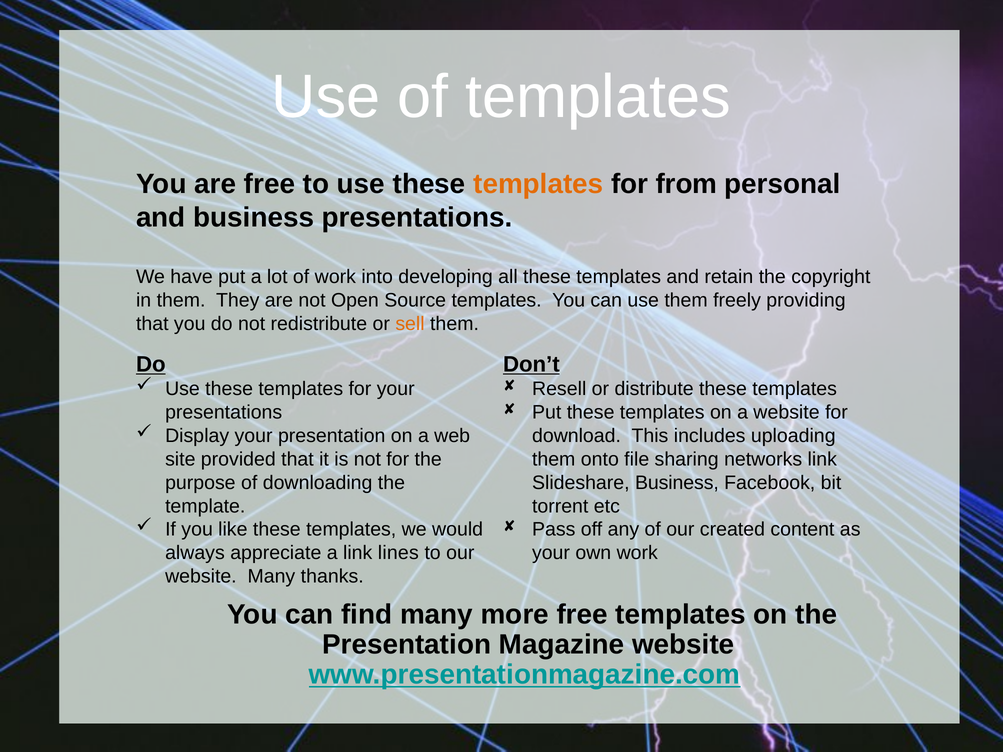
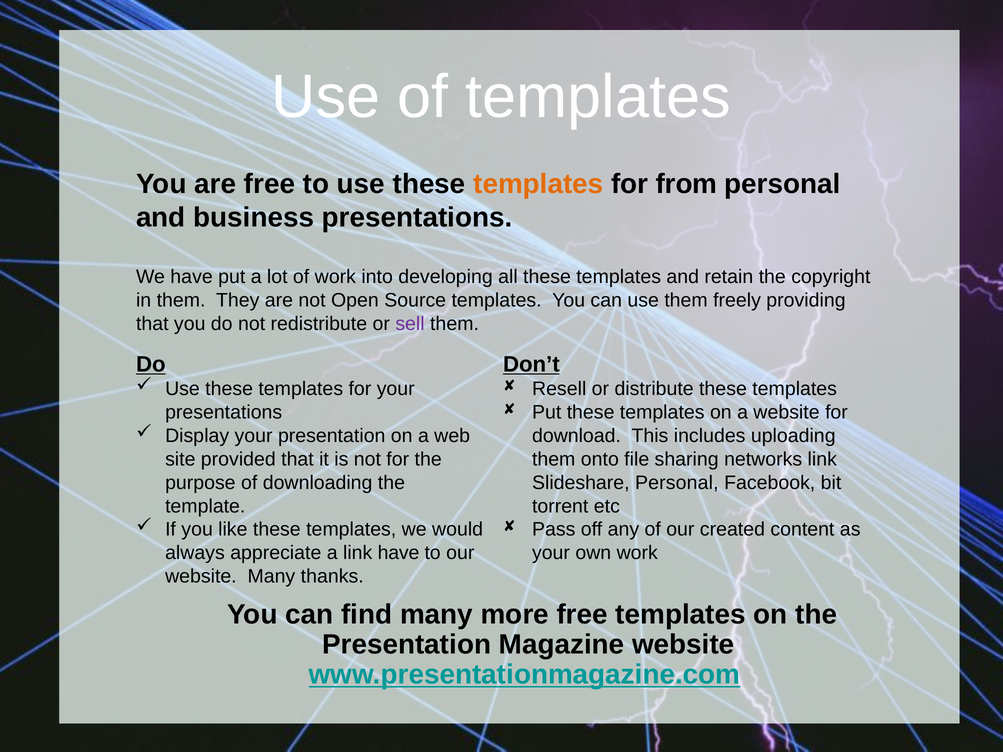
sell colour: orange -> purple
Slideshare Business: Business -> Personal
link lines: lines -> have
